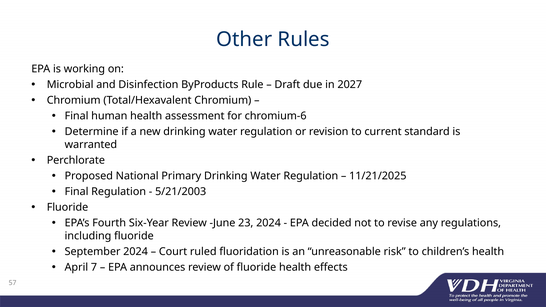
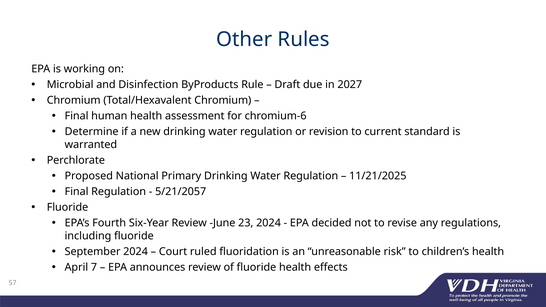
5/21/2003: 5/21/2003 -> 5/21/2057
